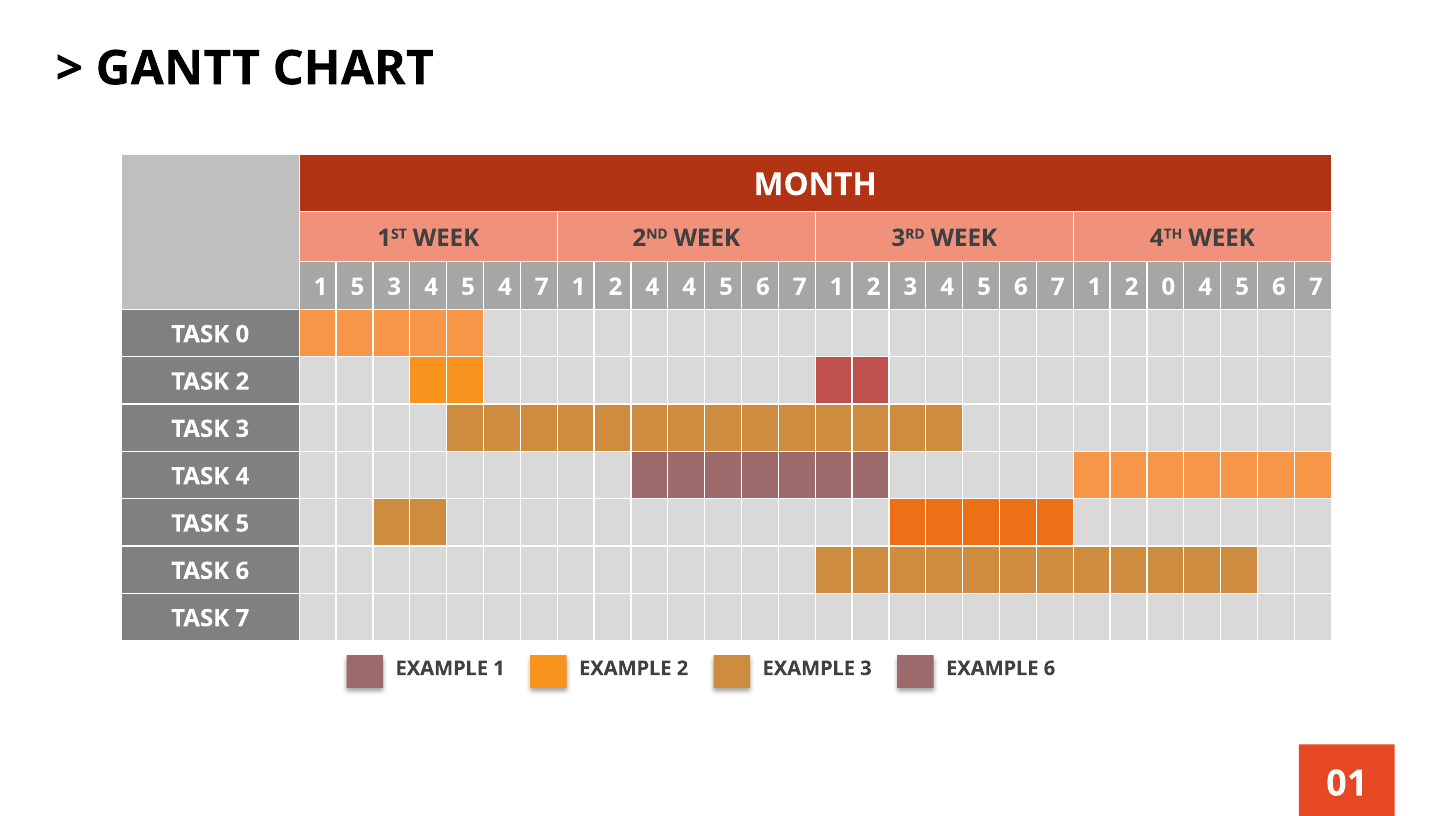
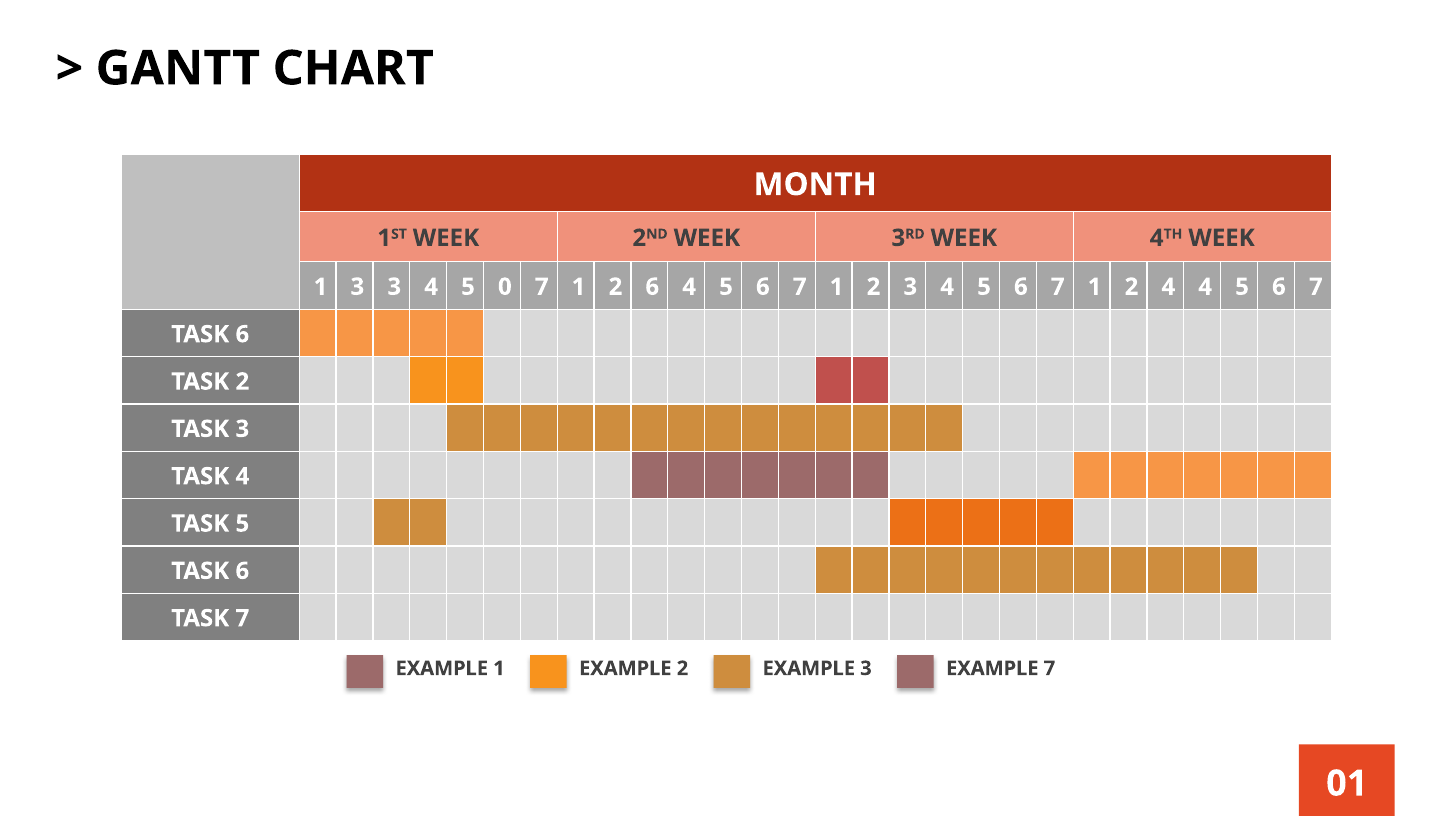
1 5: 5 -> 3
5 4: 4 -> 0
2 4: 4 -> 6
2 0: 0 -> 4
0 at (242, 334): 0 -> 6
EXAMPLE 6: 6 -> 7
